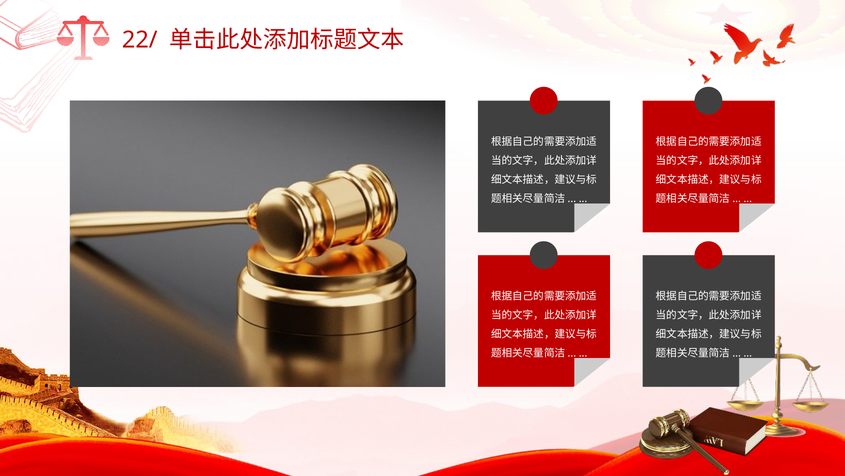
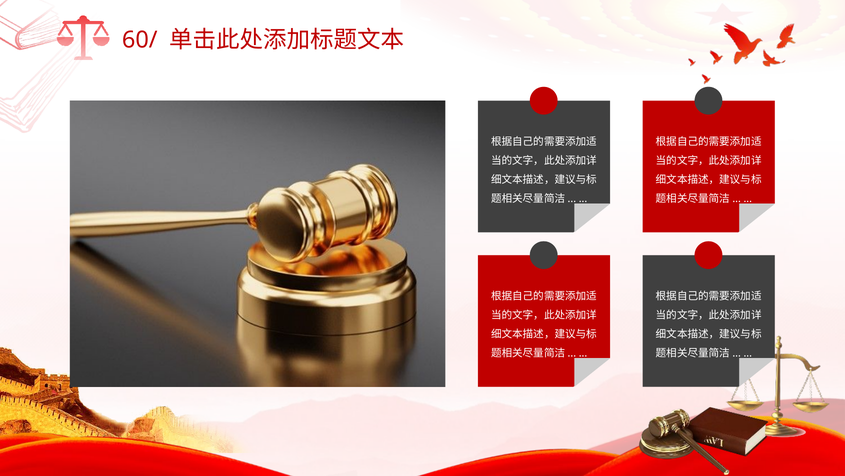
22/: 22/ -> 60/
